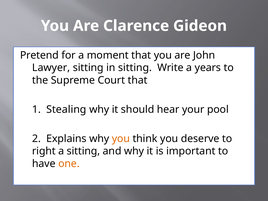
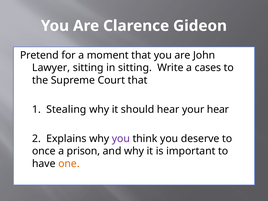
years: years -> cases
your pool: pool -> hear
you at (121, 139) colour: orange -> purple
right: right -> once
a sitting: sitting -> prison
